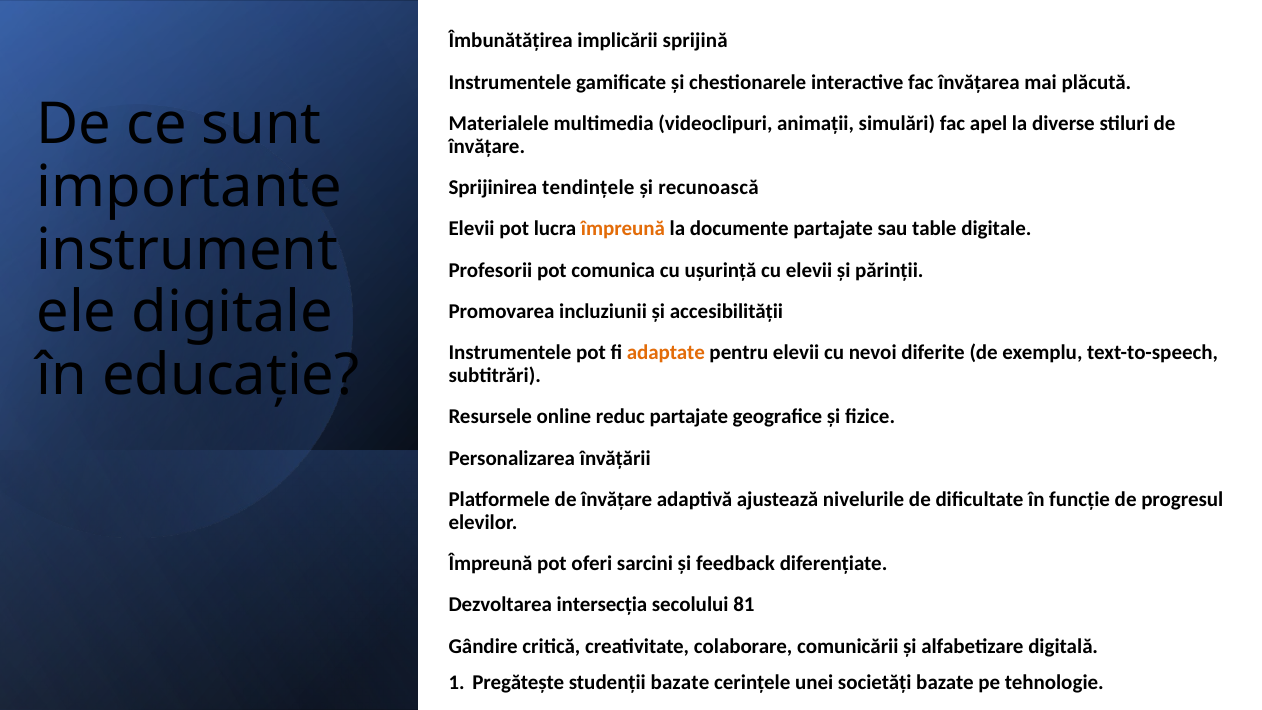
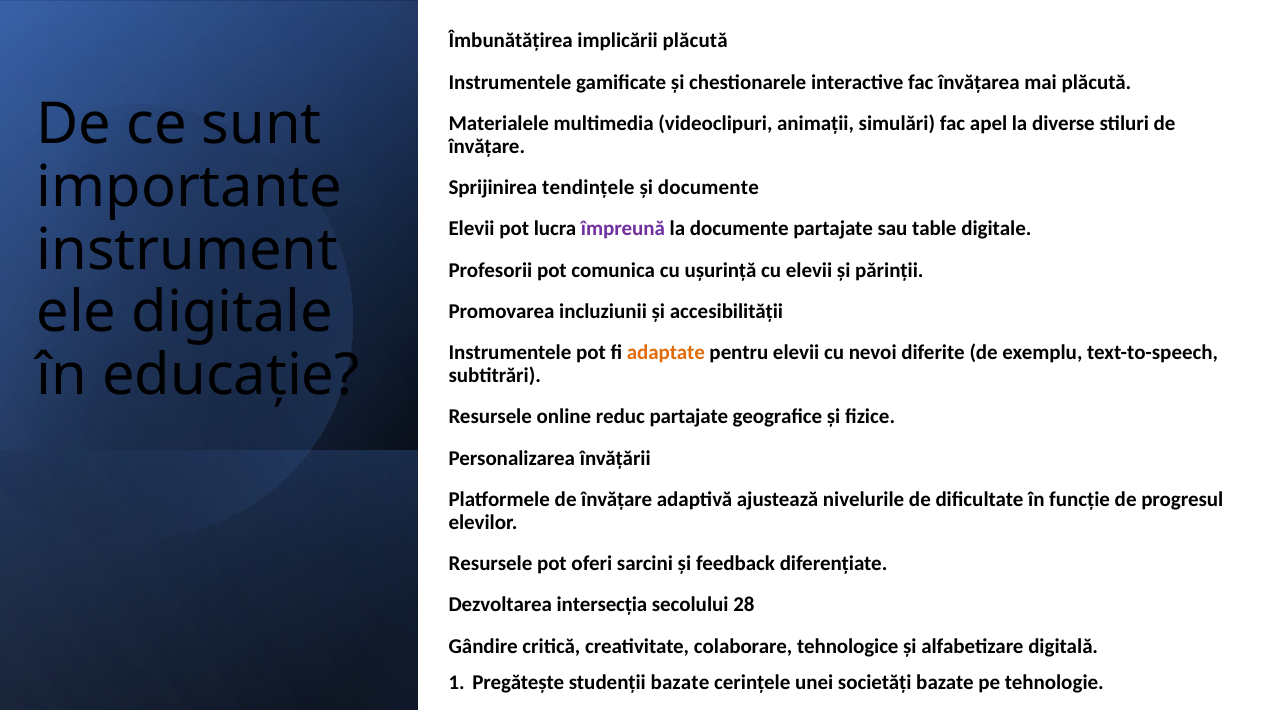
implicării sprijină: sprijină -> plăcută
și recunoască: recunoască -> documente
împreună at (623, 229) colour: orange -> purple
Împreună at (491, 563): Împreună -> Resursele
81: 81 -> 28
comunicării: comunicării -> tehnologice
